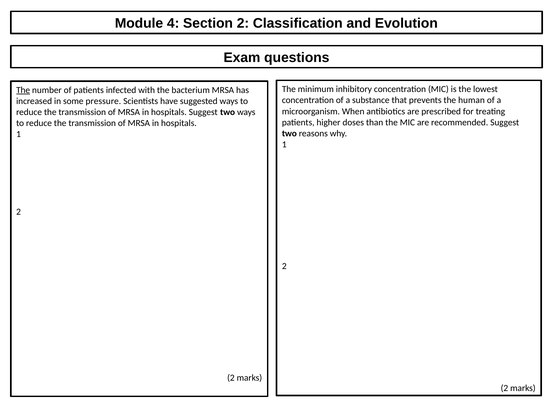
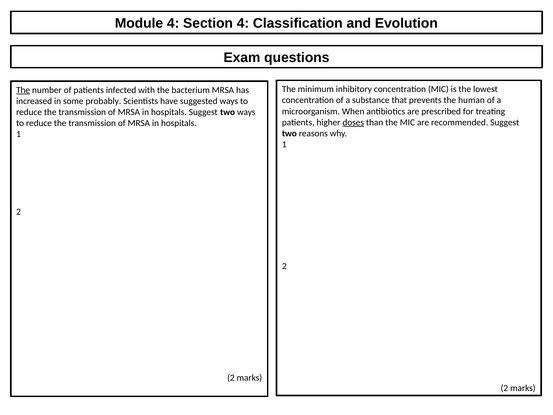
Section 2: 2 -> 4
pressure: pressure -> probably
doses underline: none -> present
